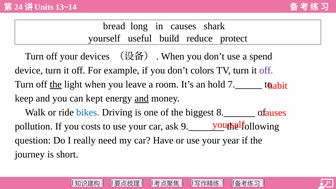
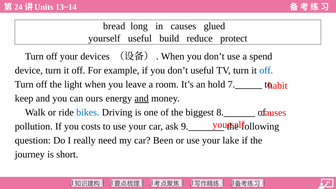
shark: shark -> glued
don’t colors: colors -> useful
off at (266, 70) colour: purple -> blue
the at (56, 84) underline: present -> none
kept: kept -> ours
Have: Have -> Been
year: year -> lake
